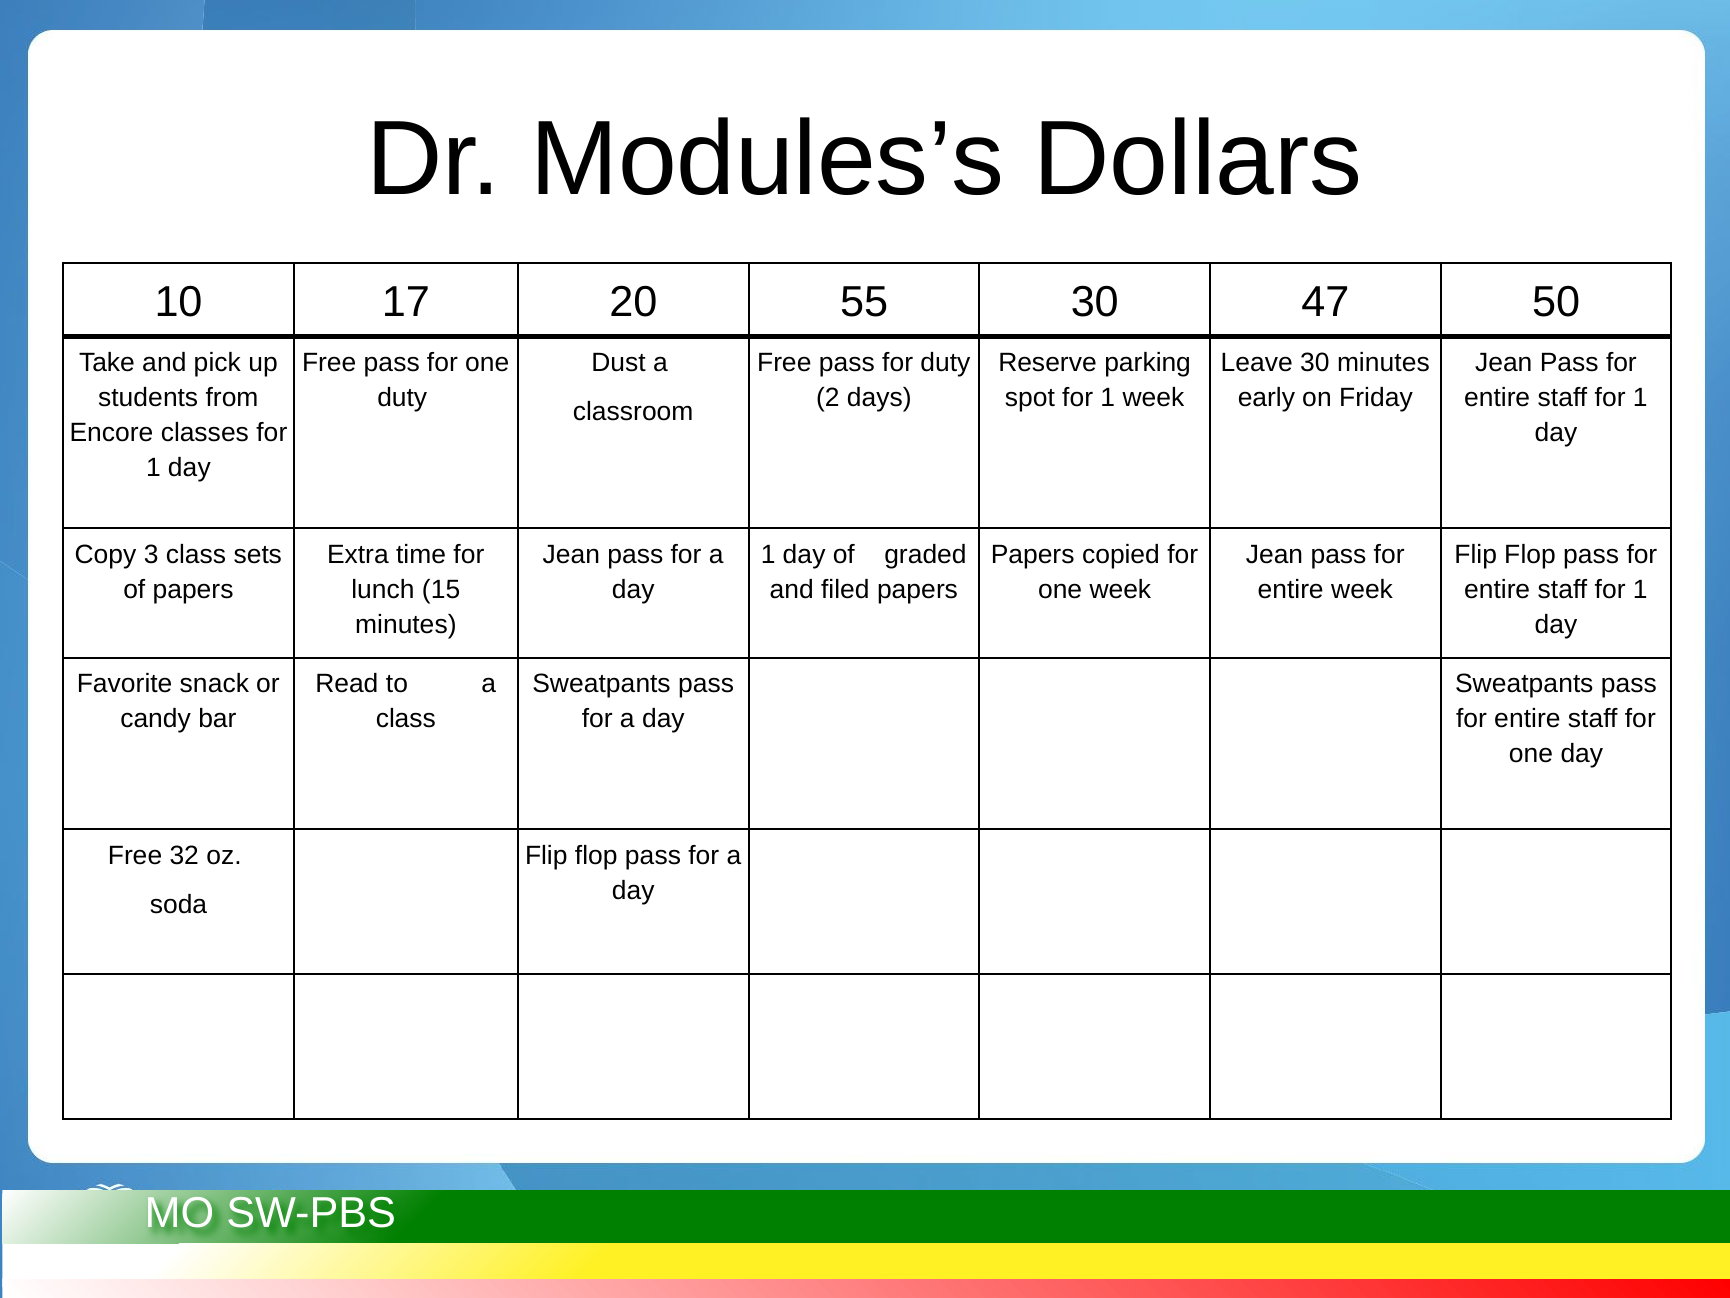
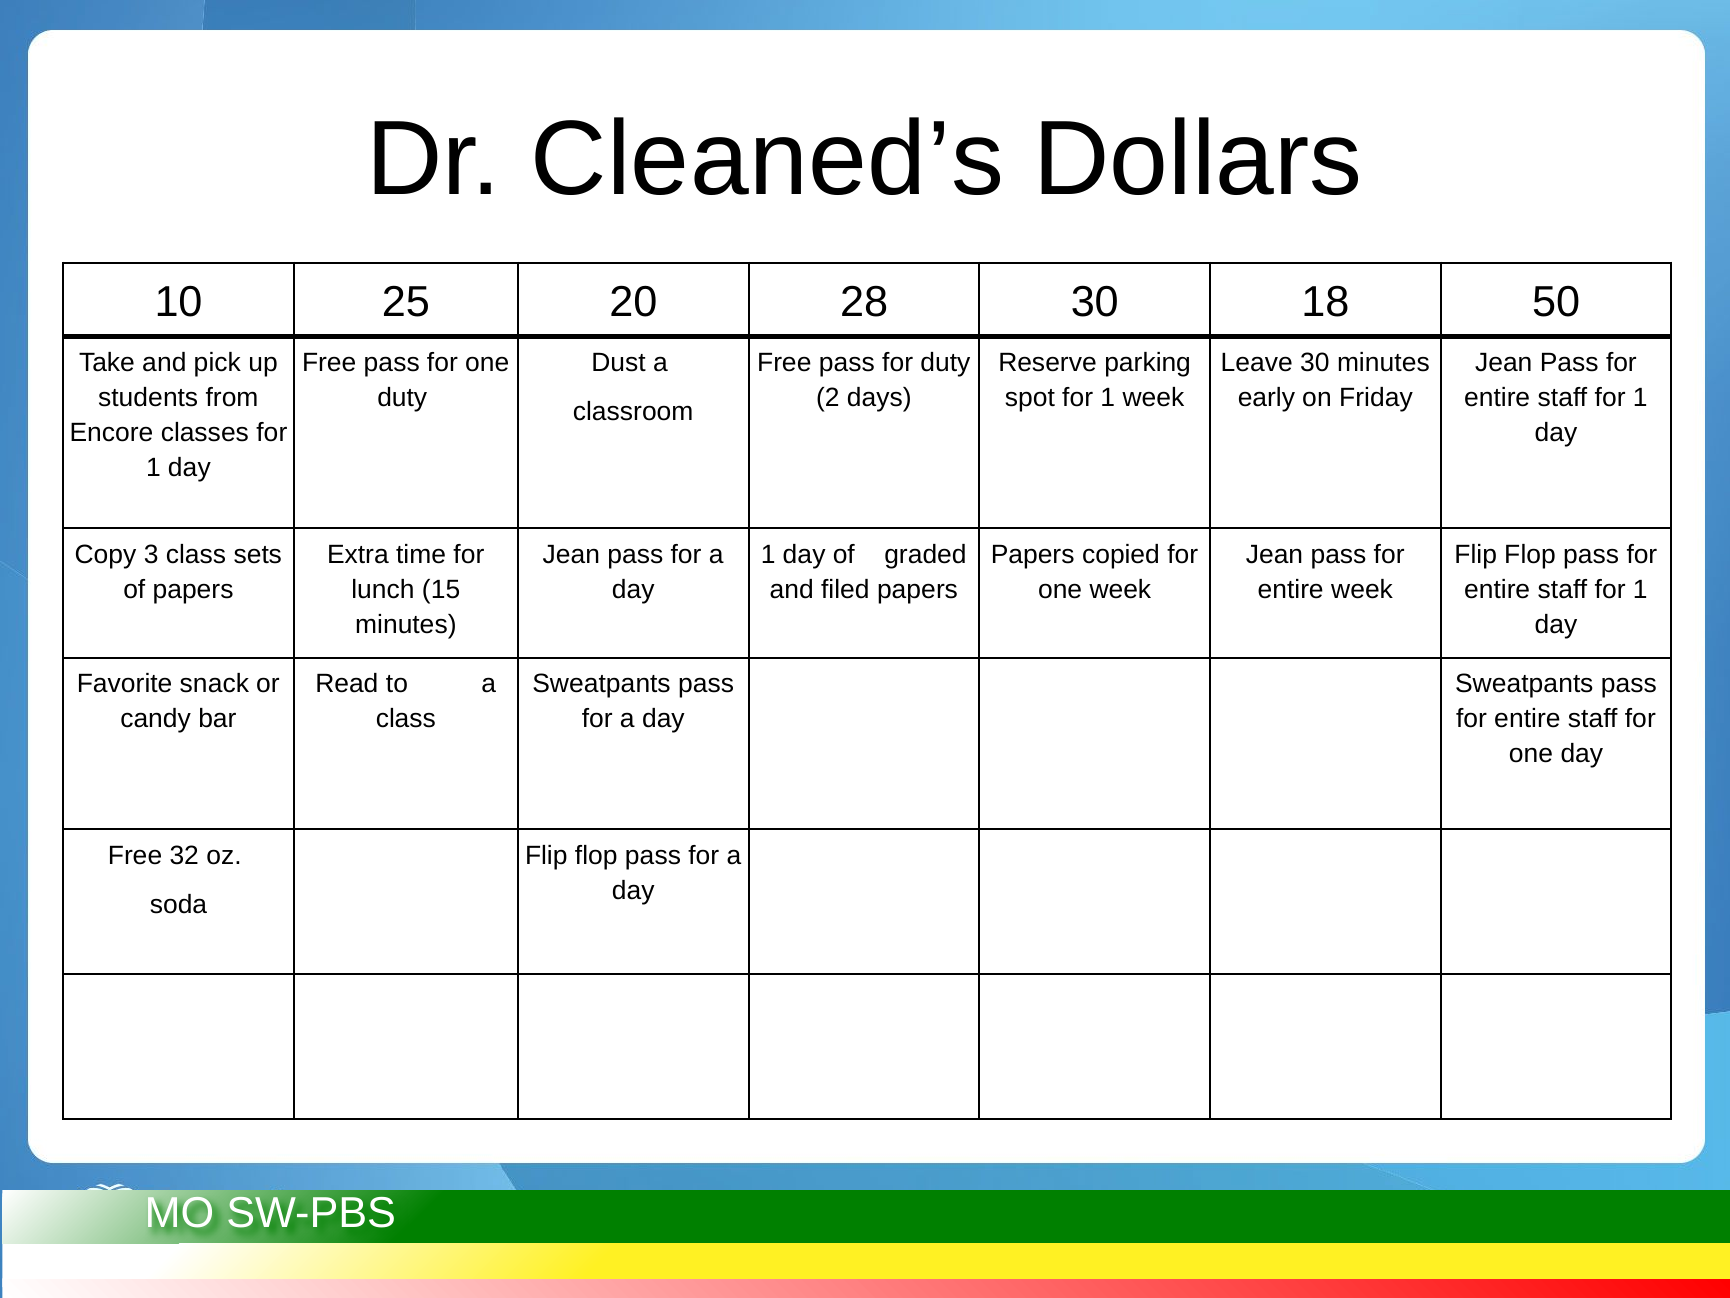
Modules’s: Modules’s -> Cleaned’s
17: 17 -> 25
55: 55 -> 28
47: 47 -> 18
